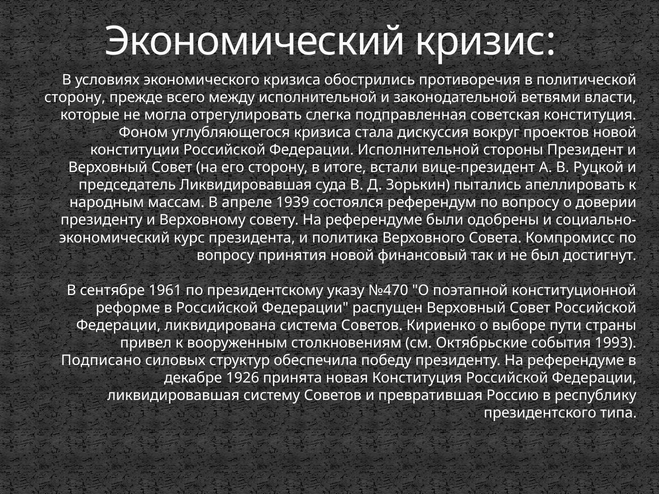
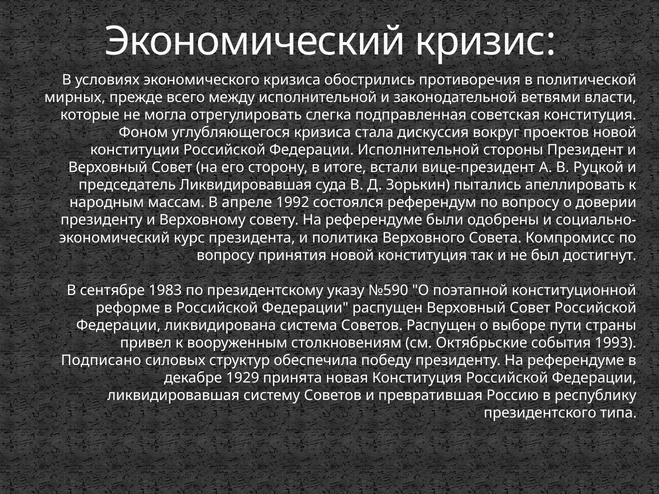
сторону at (75, 97): сторону -> мирных
1939: 1939 -> 1992
новой финансовый: финансовый -> конституция
1961: 1961 -> 1983
№470: №470 -> №590
Советов Кириенко: Кириенко -> Распущен
1926: 1926 -> 1929
